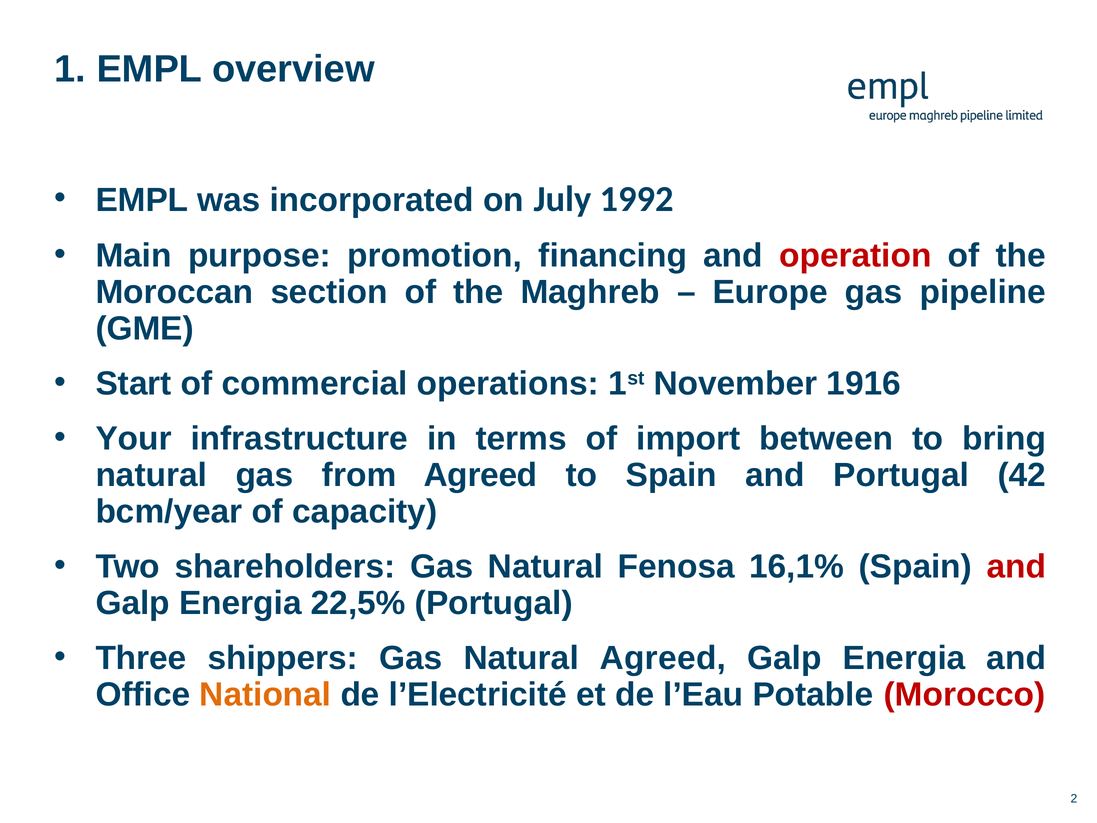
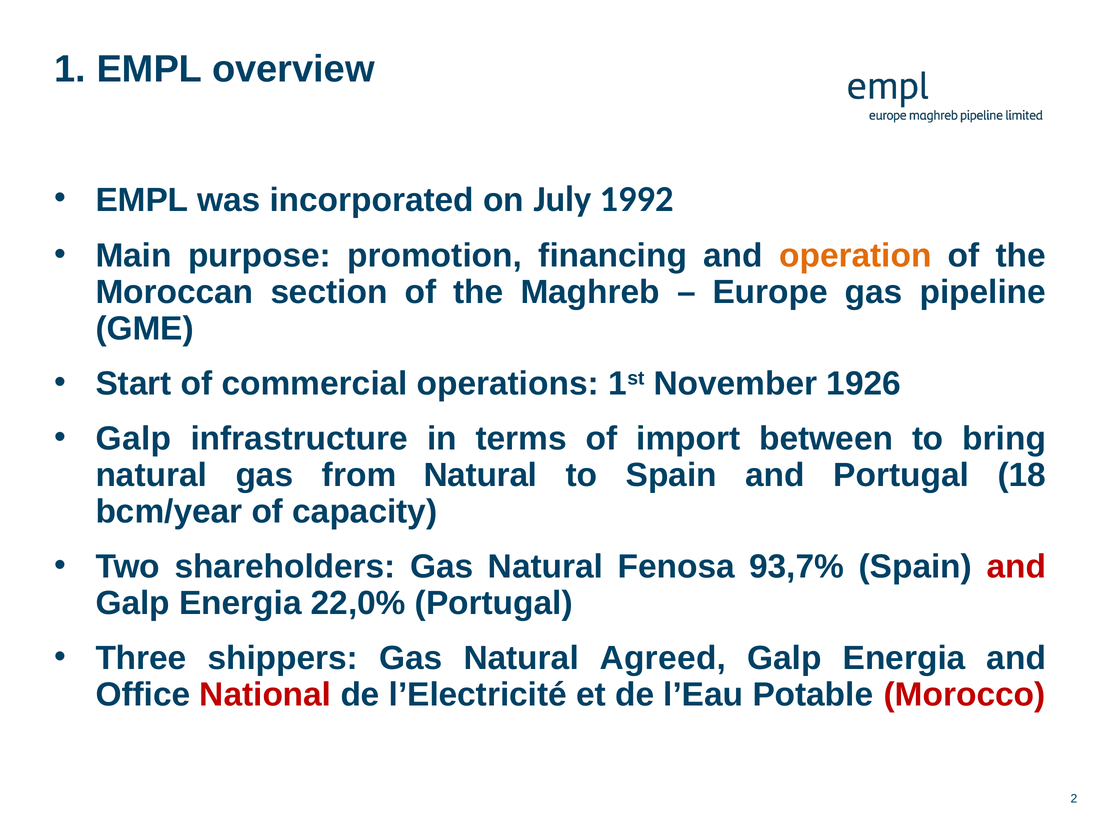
operation colour: red -> orange
1916: 1916 -> 1926
Your at (134, 438): Your -> Galp
from Agreed: Agreed -> Natural
42: 42 -> 18
16,1%: 16,1% -> 93,7%
22,5%: 22,5% -> 22,0%
National colour: orange -> red
